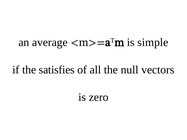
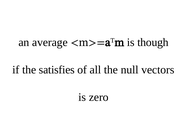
simple: simple -> though
